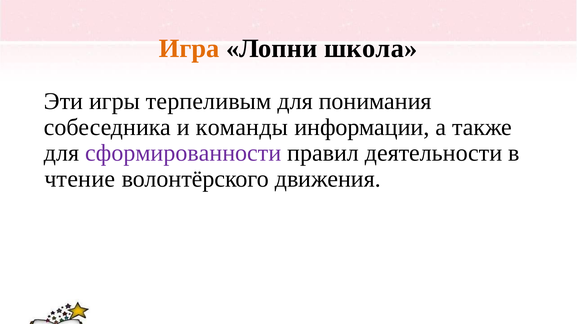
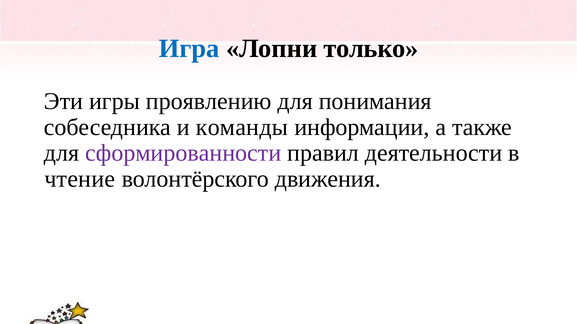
Игра colour: orange -> blue
школа: школа -> только
терпеливым: терпеливым -> проявлению
